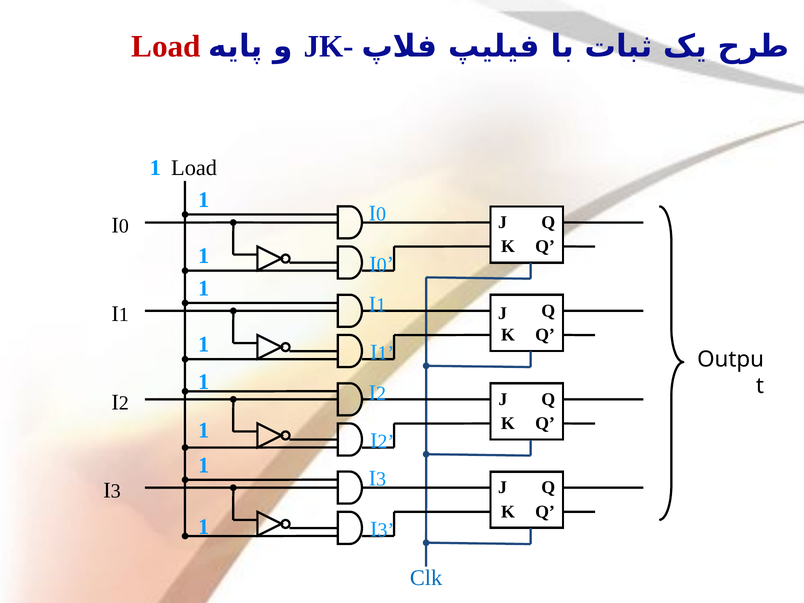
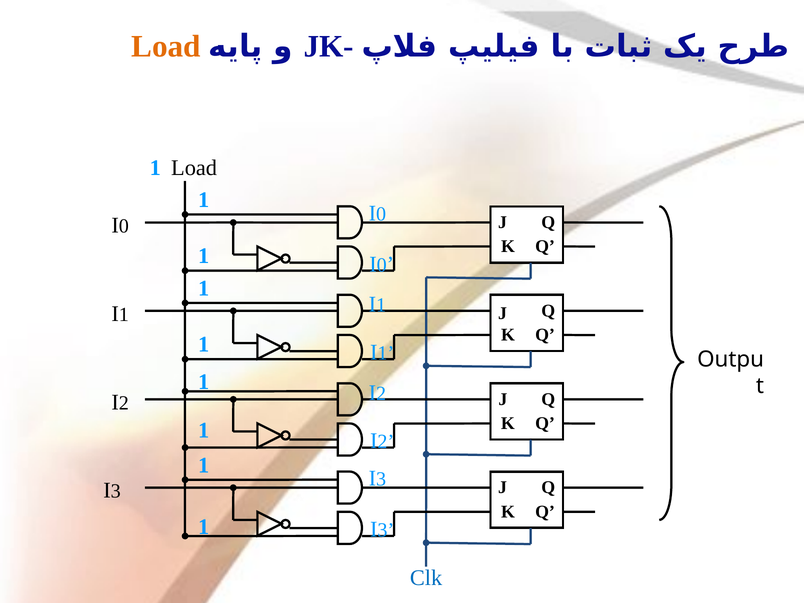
Load at (166, 46) colour: red -> orange
